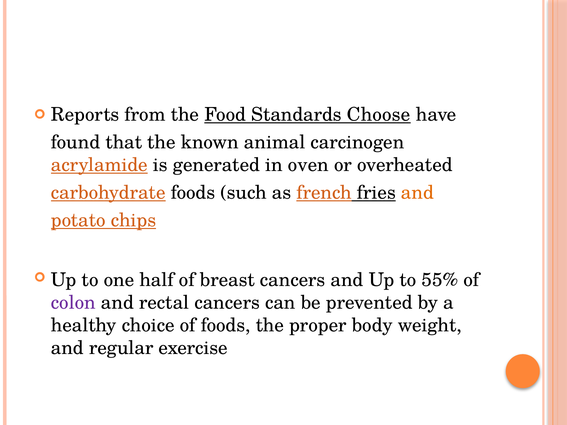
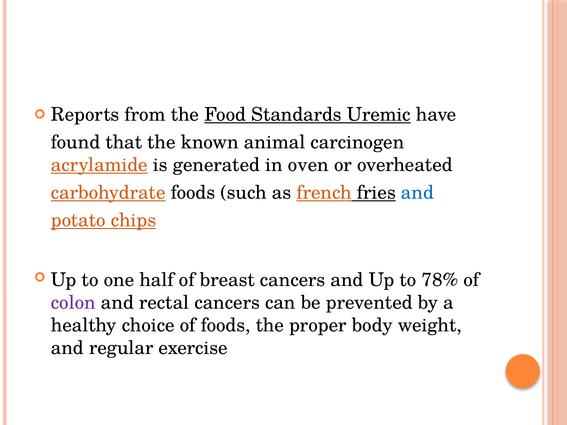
Choose: Choose -> Uremic
and at (417, 193) colour: orange -> blue
55%: 55% -> 78%
